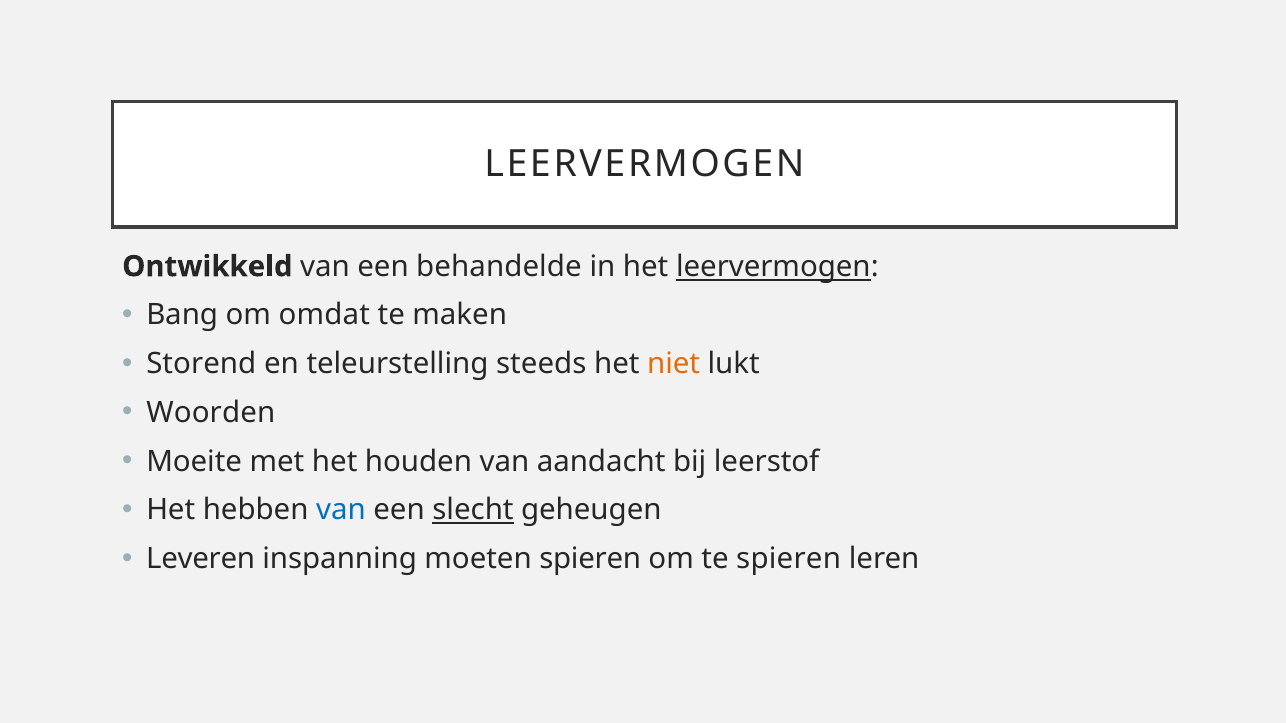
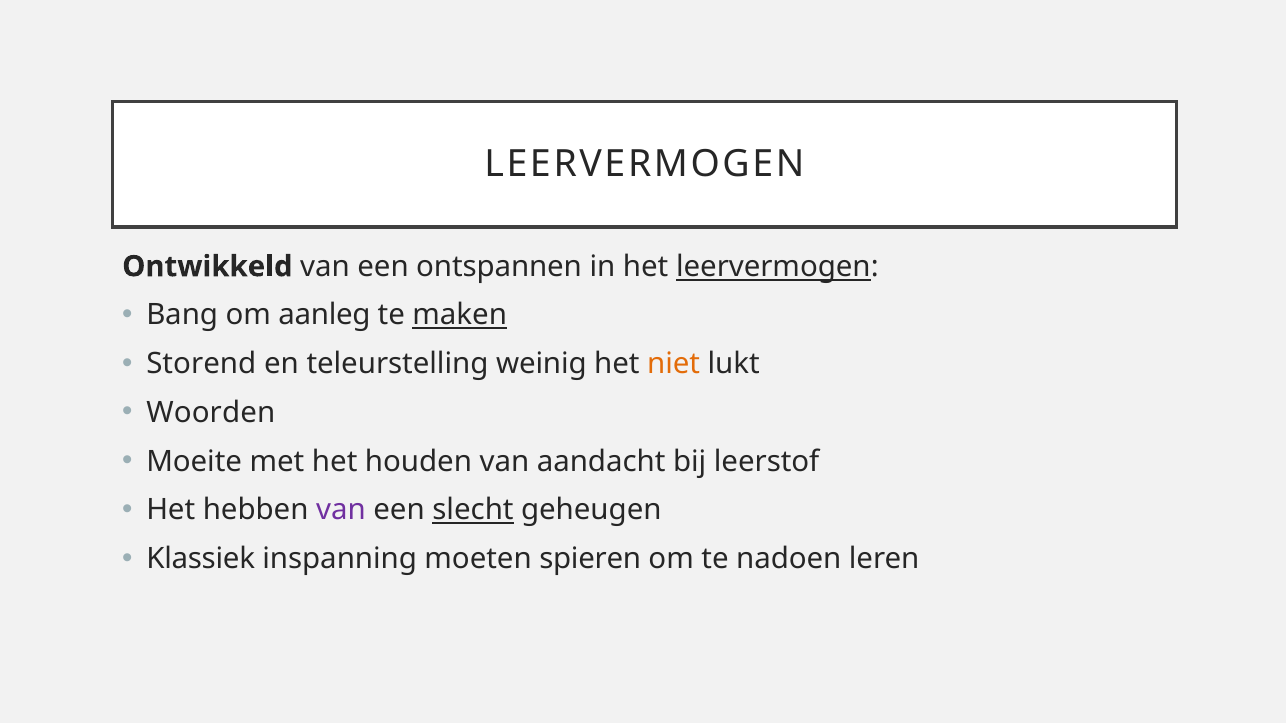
behandelde: behandelde -> ontspannen
omdat: omdat -> aanleg
maken underline: none -> present
steeds: steeds -> weinig
van at (341, 510) colour: blue -> purple
Leveren: Leveren -> Klassiek
te spieren: spieren -> nadoen
